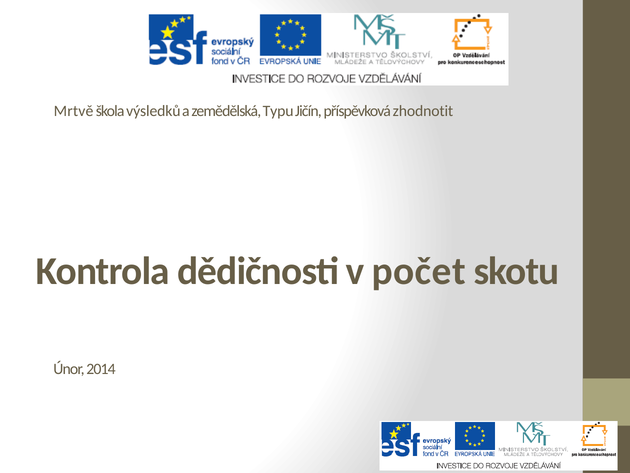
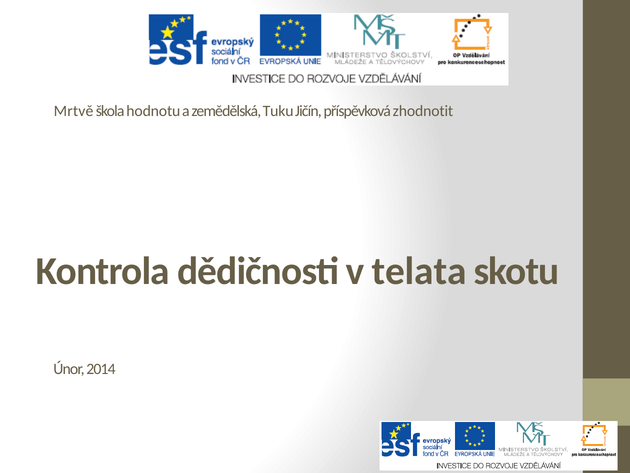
výsledků: výsledků -> hodnotu
Typu: Typu -> Tuku
počet: počet -> telata
